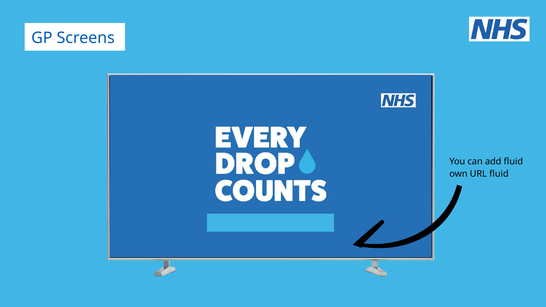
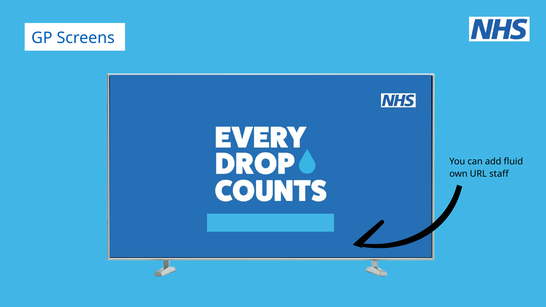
URL fluid: fluid -> staff
